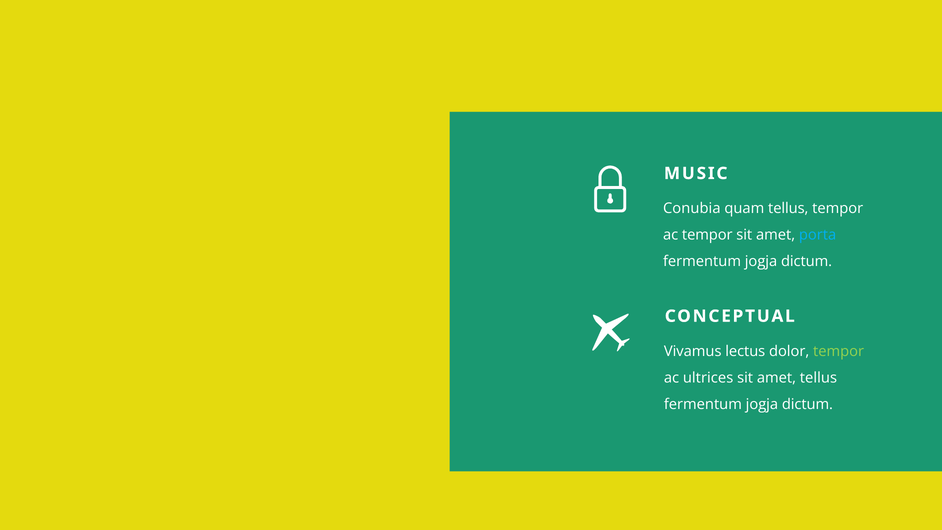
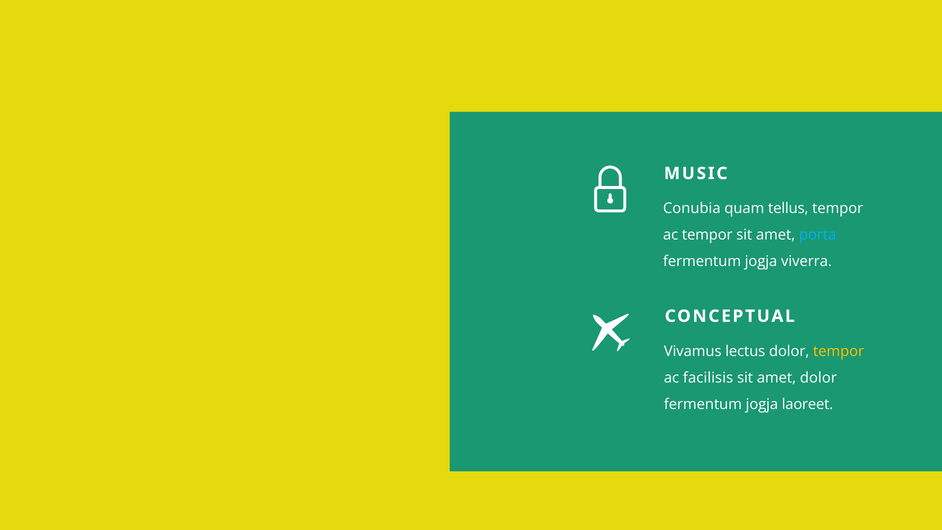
dictum at (807, 262): dictum -> viverra
tempor at (839, 351) colour: light green -> yellow
ultrices: ultrices -> facilisis
amet tellus: tellus -> dolor
dictum at (807, 404): dictum -> laoreet
